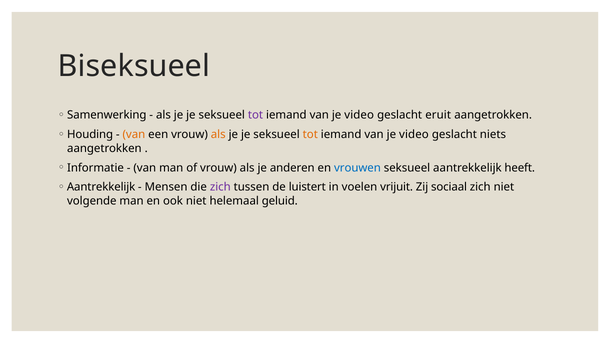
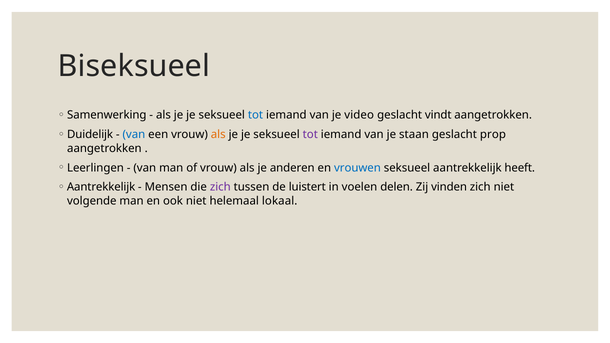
tot at (256, 115) colour: purple -> blue
eruit: eruit -> vindt
Houding: Houding -> Duidelijk
van at (134, 135) colour: orange -> blue
tot at (310, 135) colour: orange -> purple
video at (414, 135): video -> staan
niets: niets -> prop
Informatie: Informatie -> Leerlingen
vrijuit: vrijuit -> delen
sociaal: sociaal -> vinden
geluid: geluid -> lokaal
